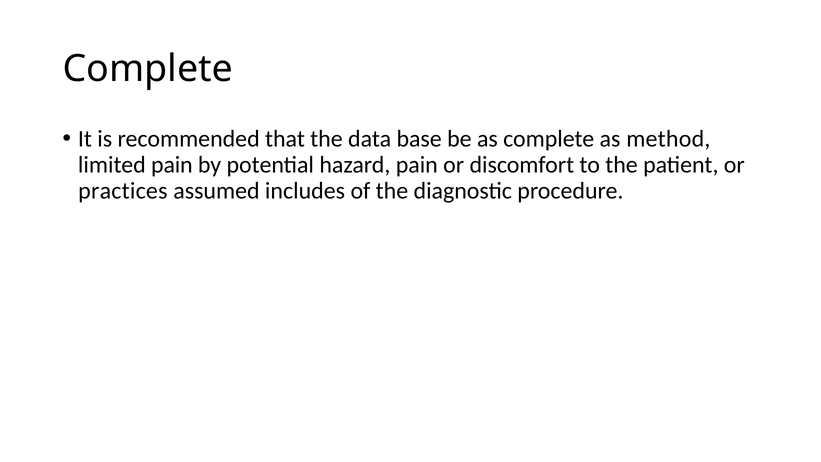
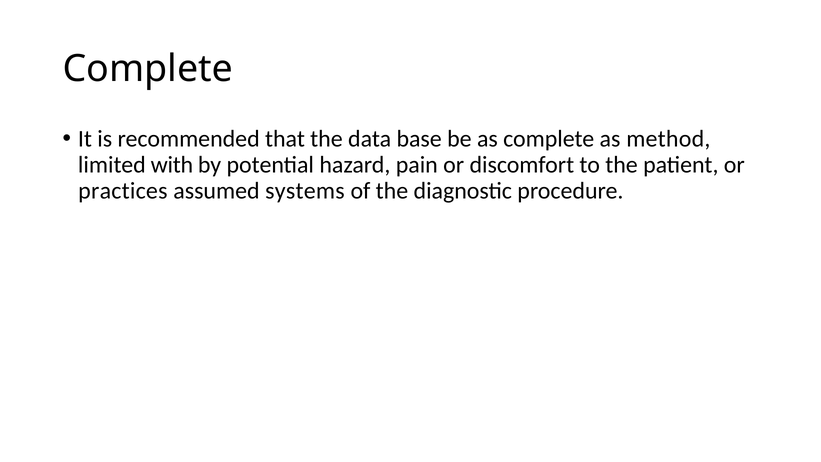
limited pain: pain -> with
includes: includes -> systems
